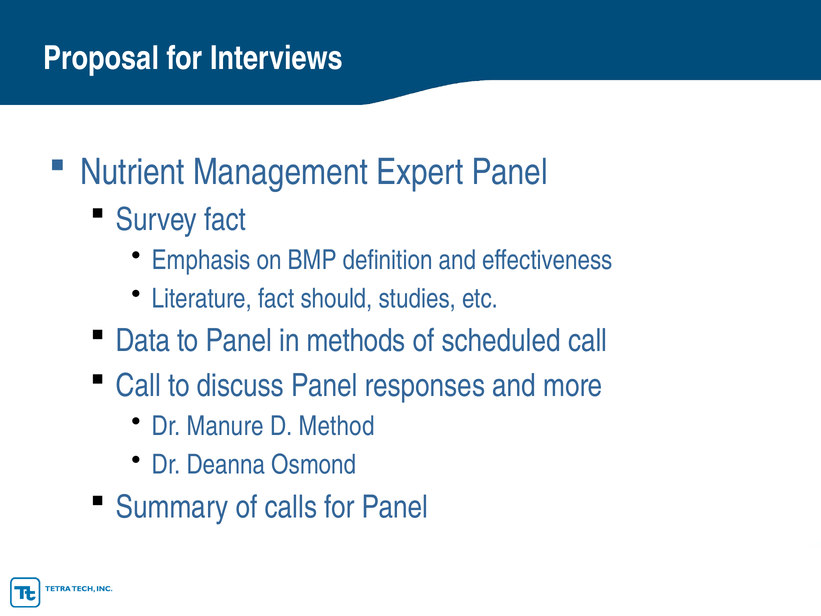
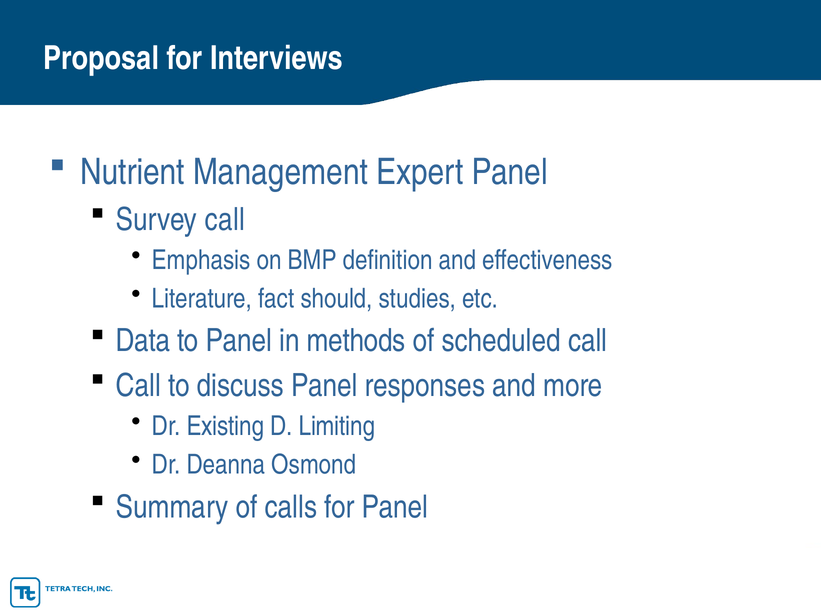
Survey fact: fact -> call
Manure: Manure -> Existing
Method: Method -> Limiting
